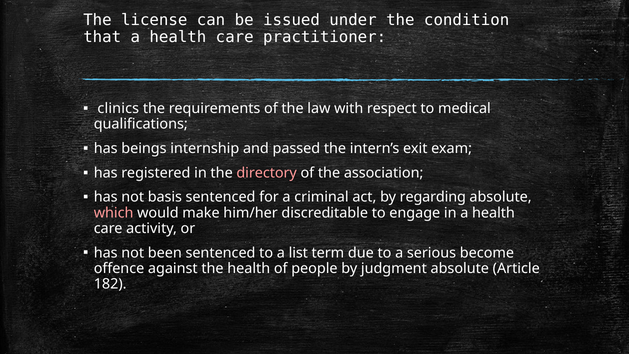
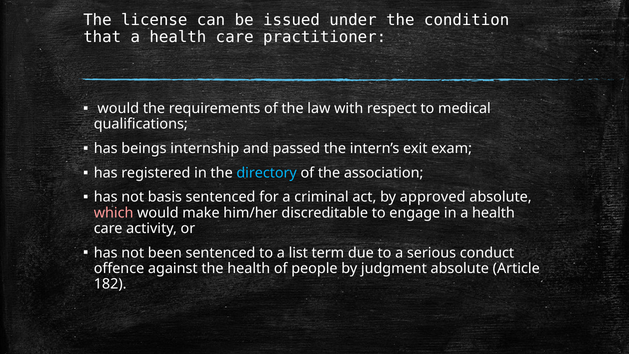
clinics at (118, 108): clinics -> would
directory colour: pink -> light blue
regarding: regarding -> approved
become: become -> conduct
